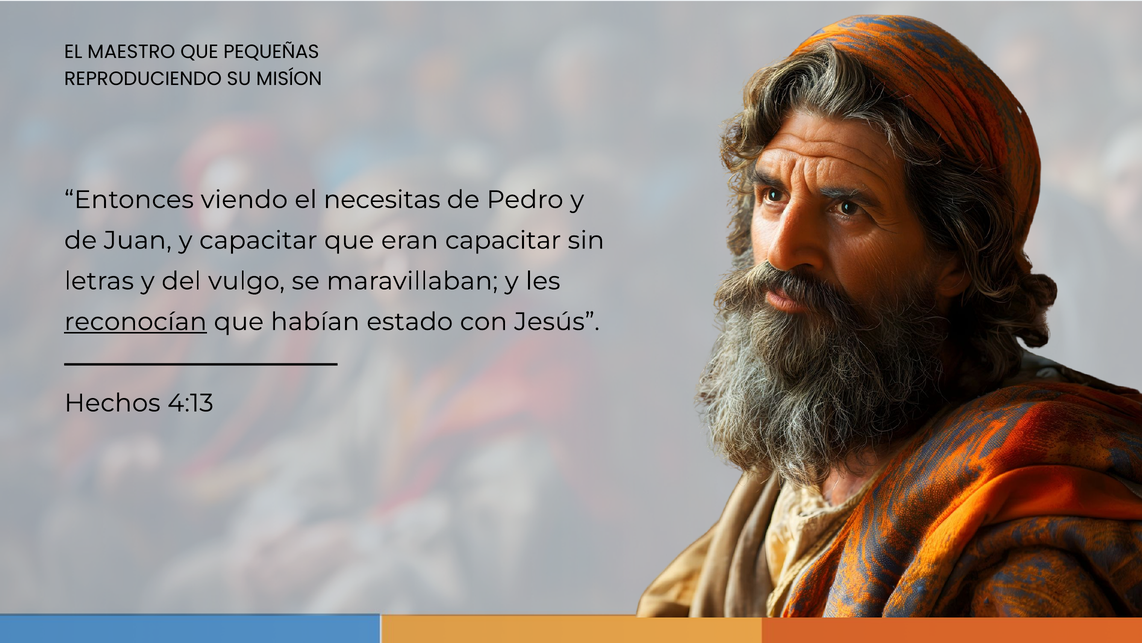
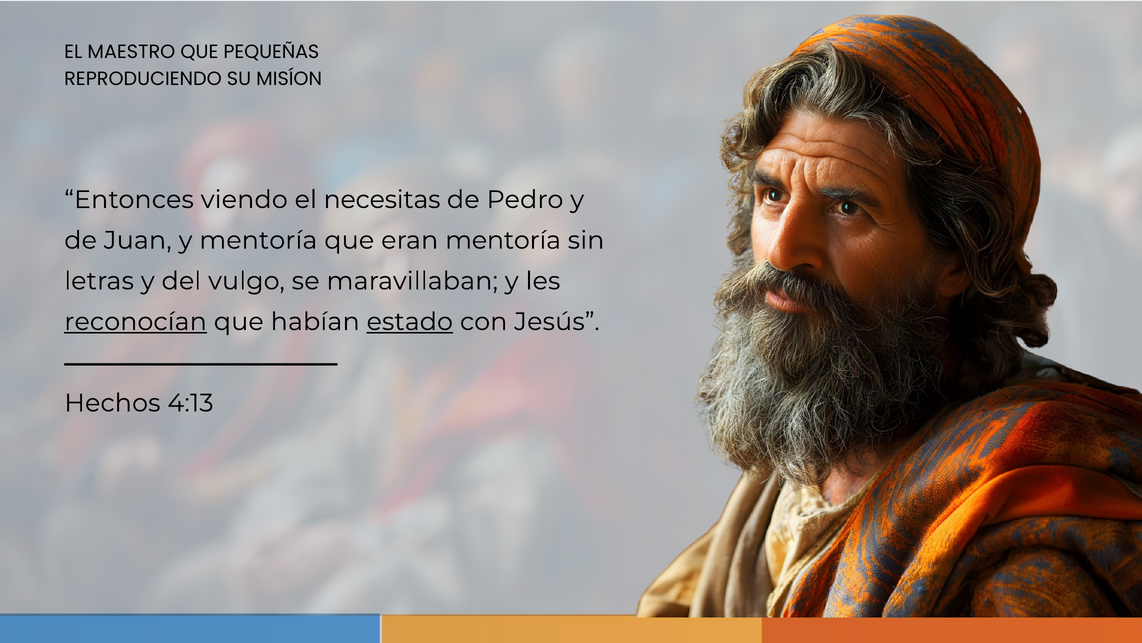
y capacitar: capacitar -> mentoría
eran capacitar: capacitar -> mentoría
estado underline: none -> present
